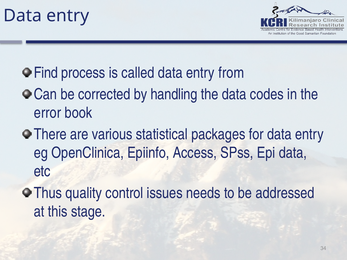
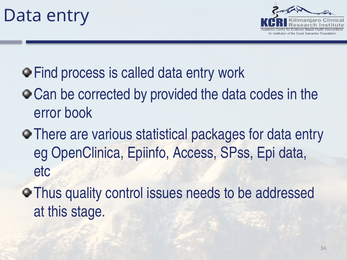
from: from -> work
handling: handling -> provided
